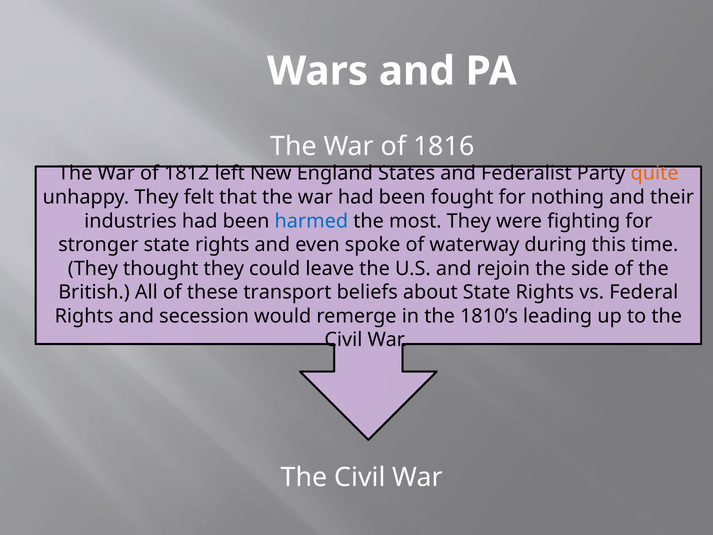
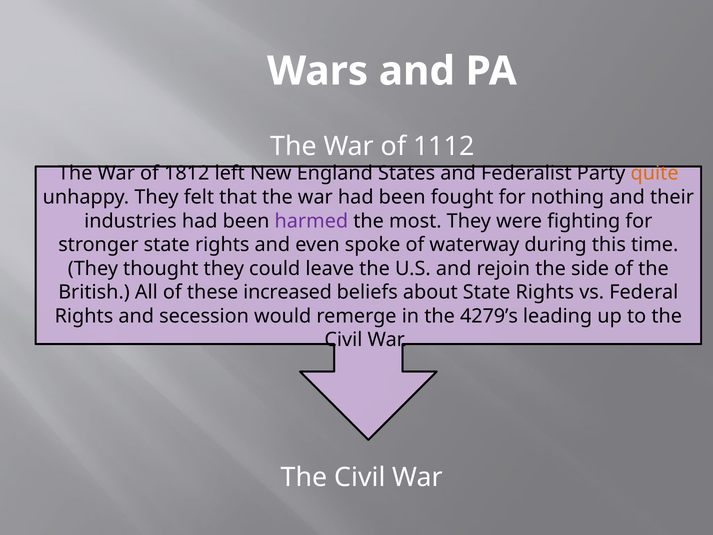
1816: 1816 -> 1112
harmed colour: blue -> purple
transport: transport -> increased
1810’s: 1810’s -> 4279’s
